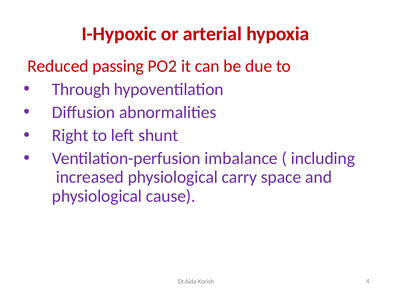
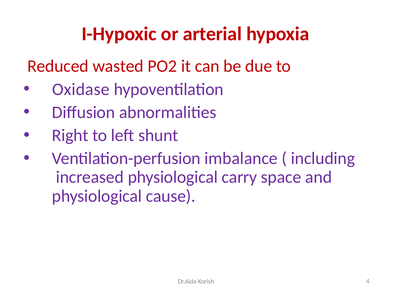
passing: passing -> wasted
Through: Through -> Oxidase
